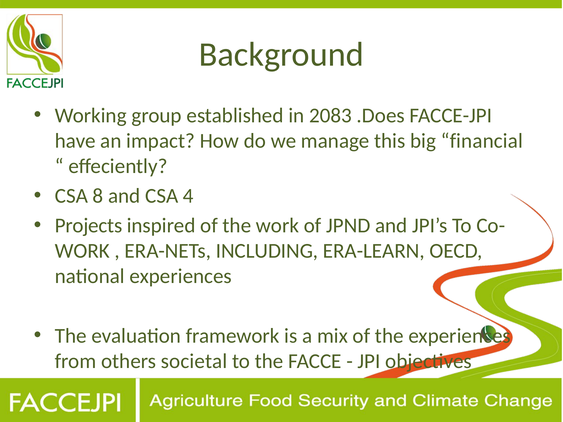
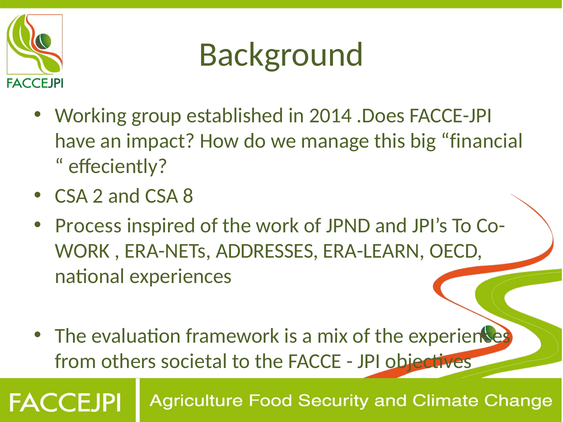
2083: 2083 -> 2014
8: 8 -> 2
4: 4 -> 8
Projects: Projects -> Process
INCLUDING: INCLUDING -> ADDRESSES
